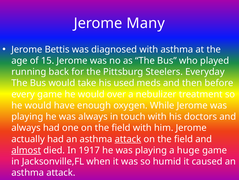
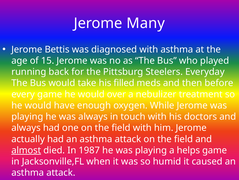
used: used -> filled
attack at (128, 139) underline: present -> none
1917: 1917 -> 1987
huge: huge -> helps
